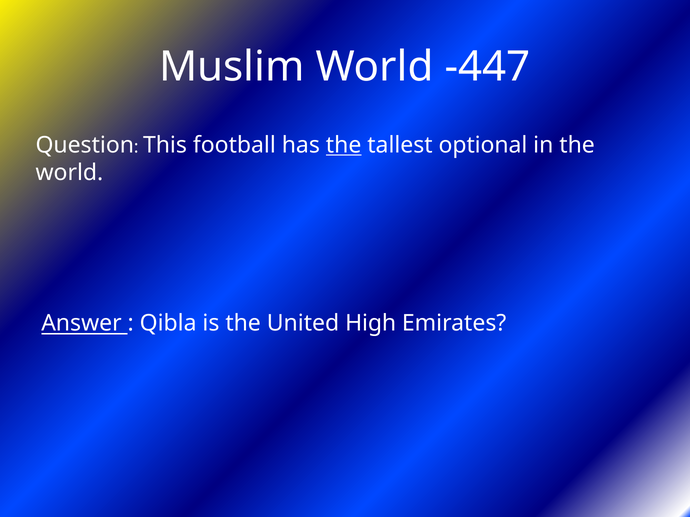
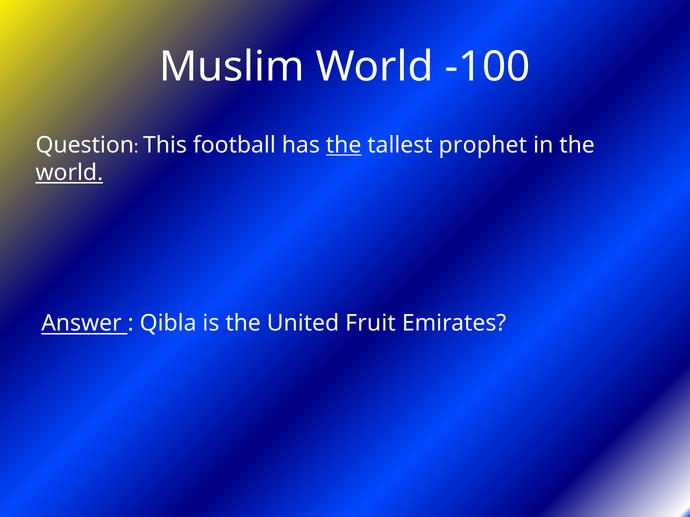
-447: -447 -> -100
optional: optional -> prophet
world at (69, 173) underline: none -> present
High: High -> Fruit
